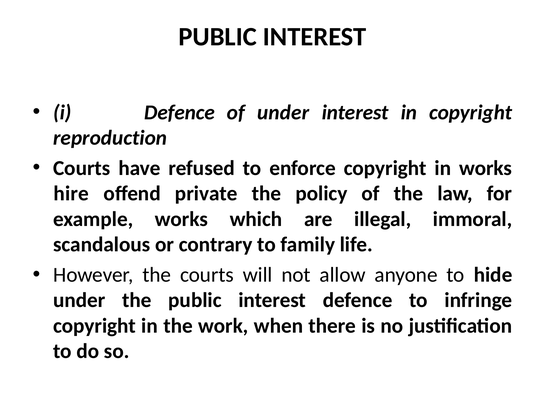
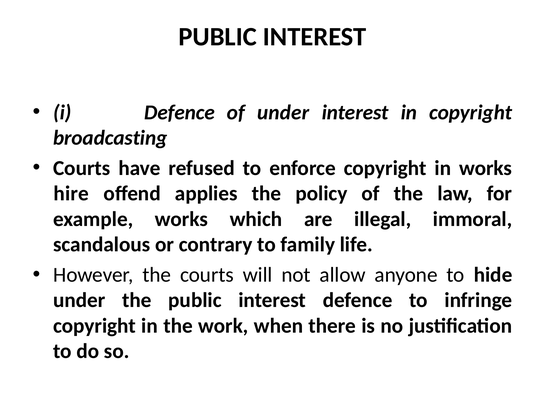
reproduction: reproduction -> broadcasting
private: private -> applies
